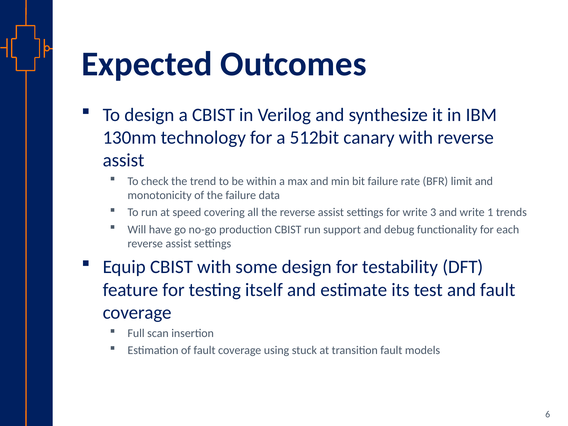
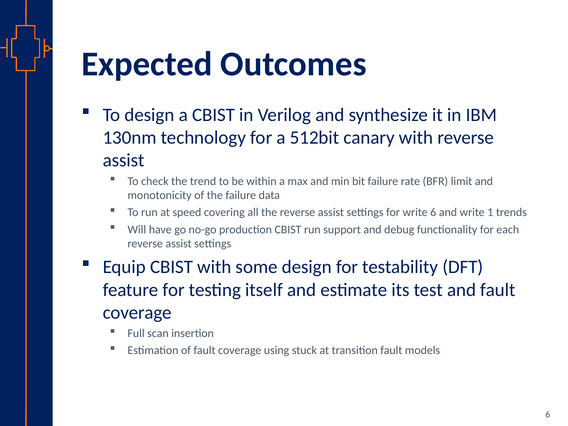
write 3: 3 -> 6
